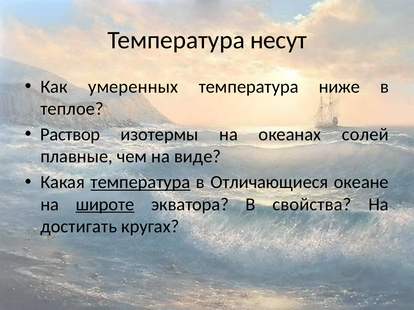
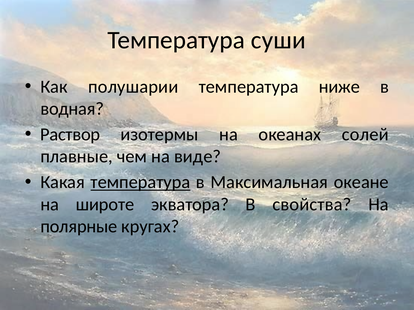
несут: несут -> суши
умеренных: умеренных -> полушарии
теплое: теплое -> водная
Отличающиеся: Отличающиеся -> Максимальная
широте underline: present -> none
достигать: достигать -> полярные
